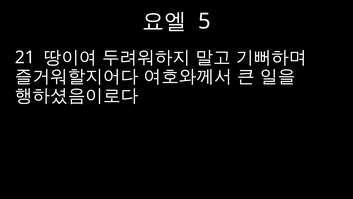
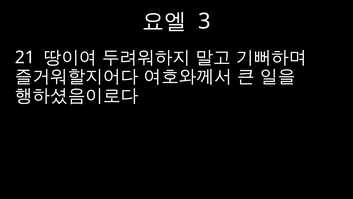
5: 5 -> 3
